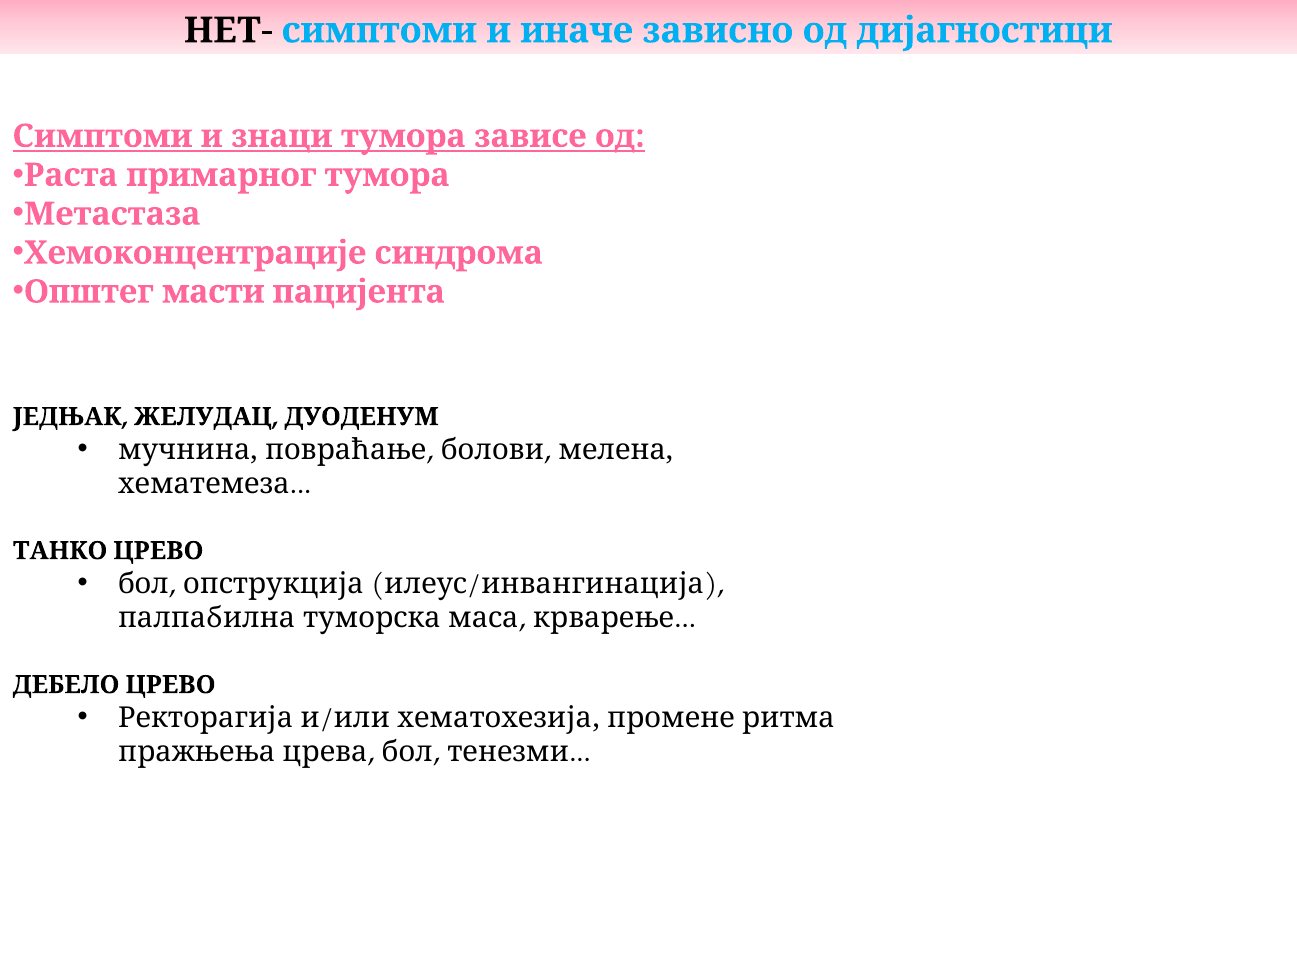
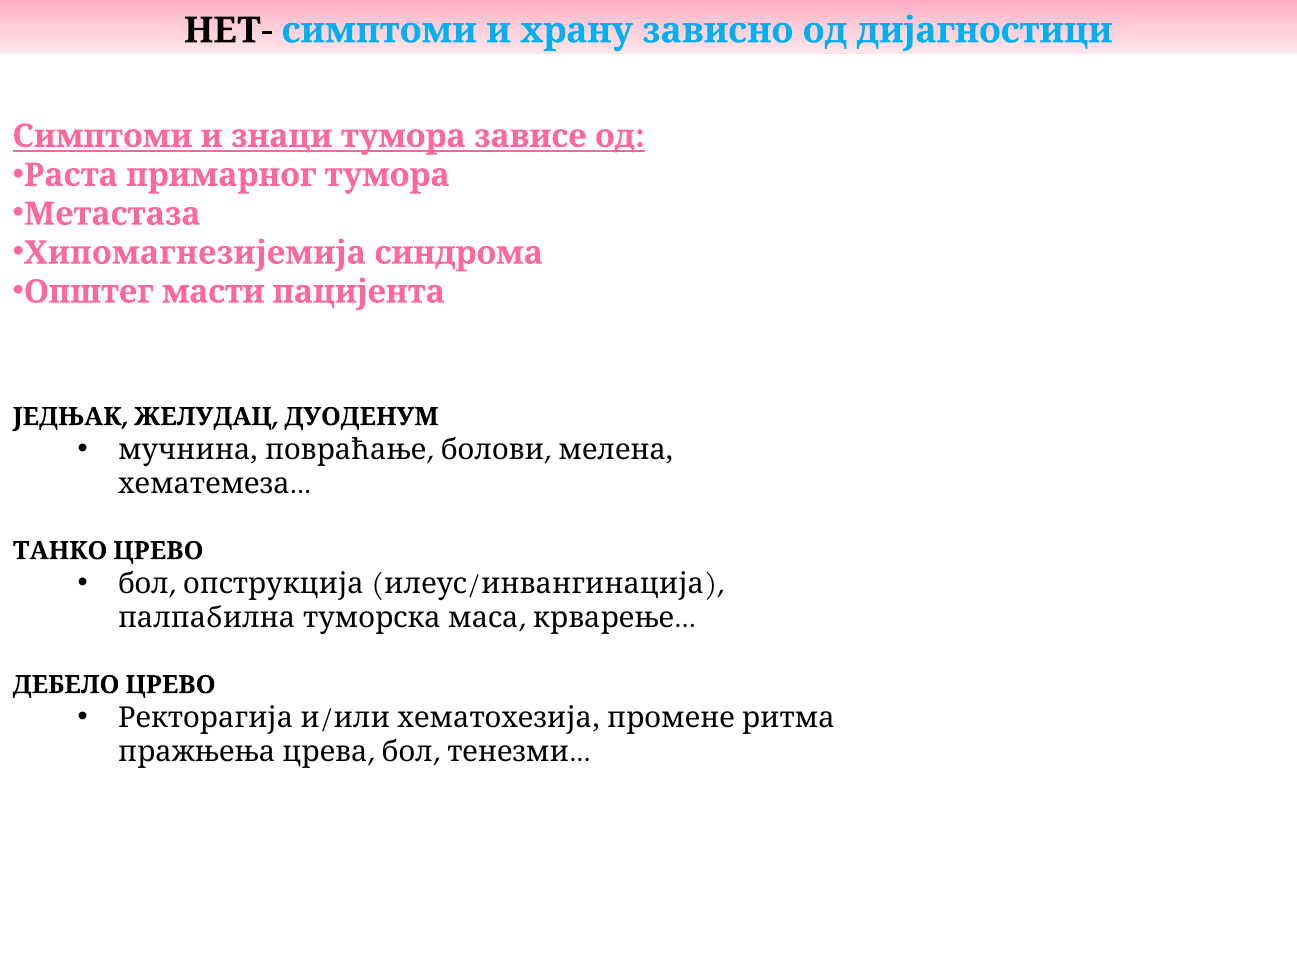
иначе: иначе -> храну
Хемоконцентрације: Хемоконцентрације -> Хипомагнезијемија
